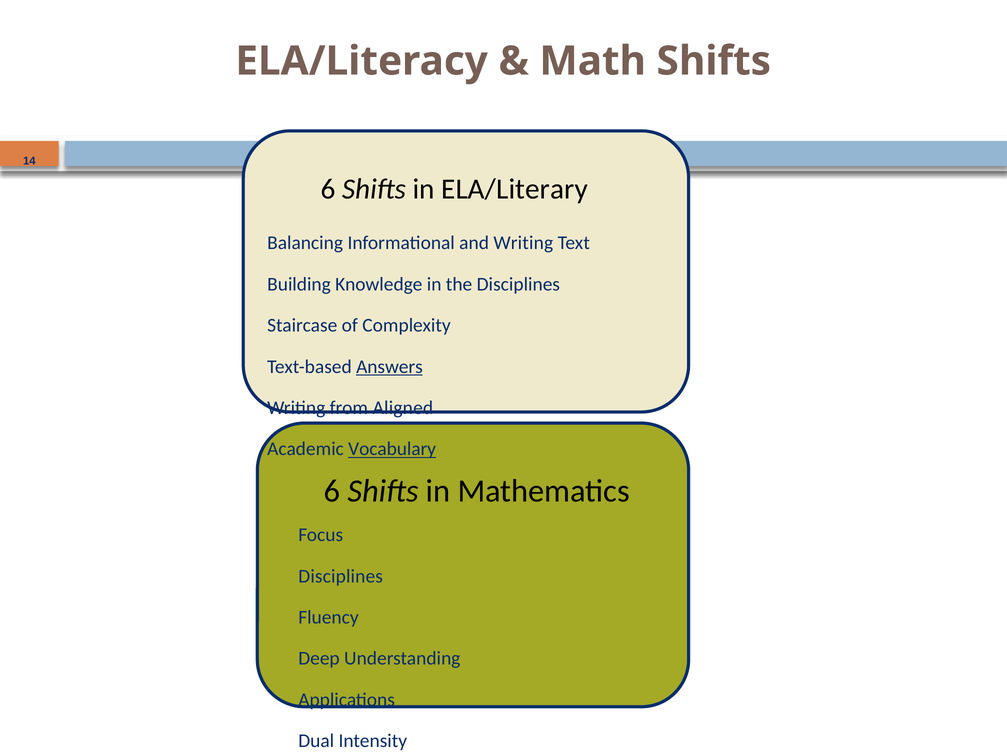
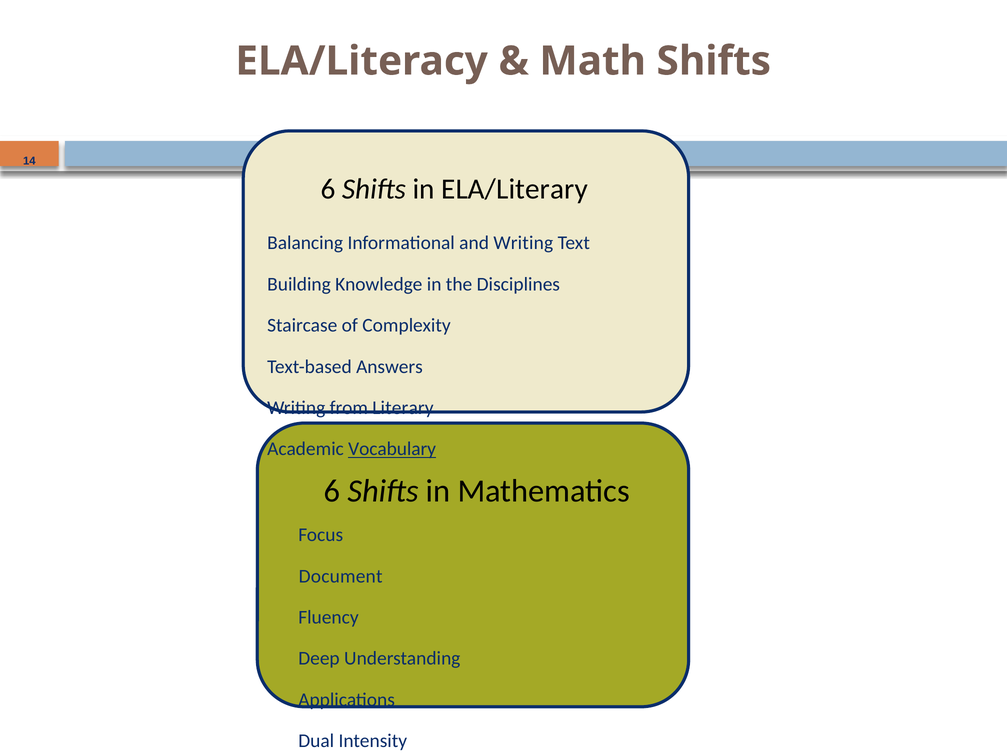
Answers underline: present -> none
Aligned: Aligned -> Literary
Disciplines at (341, 576): Disciplines -> Document
